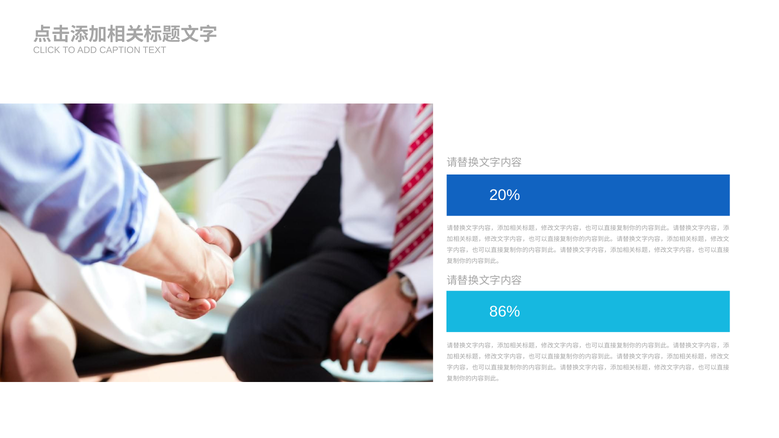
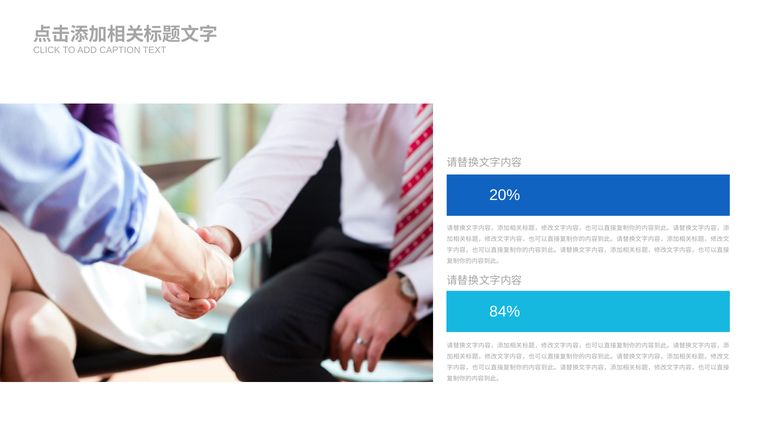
86%: 86% -> 84%
